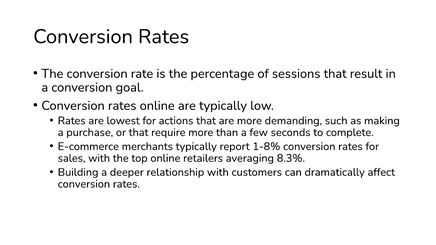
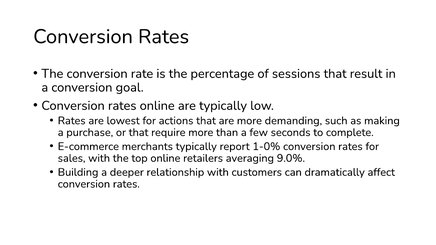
1-8%: 1-8% -> 1-0%
8.3%: 8.3% -> 9.0%
